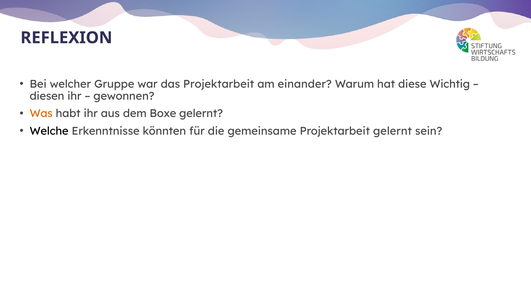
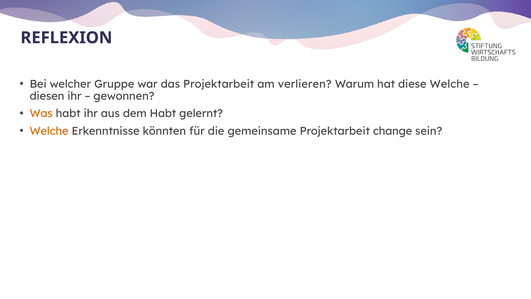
einander: einander -> verlieren
diese Wichtig: Wichtig -> Welche
dem Boxe: Boxe -> Habt
Welche at (49, 131) colour: black -> orange
Projektarbeit gelernt: gelernt -> change
